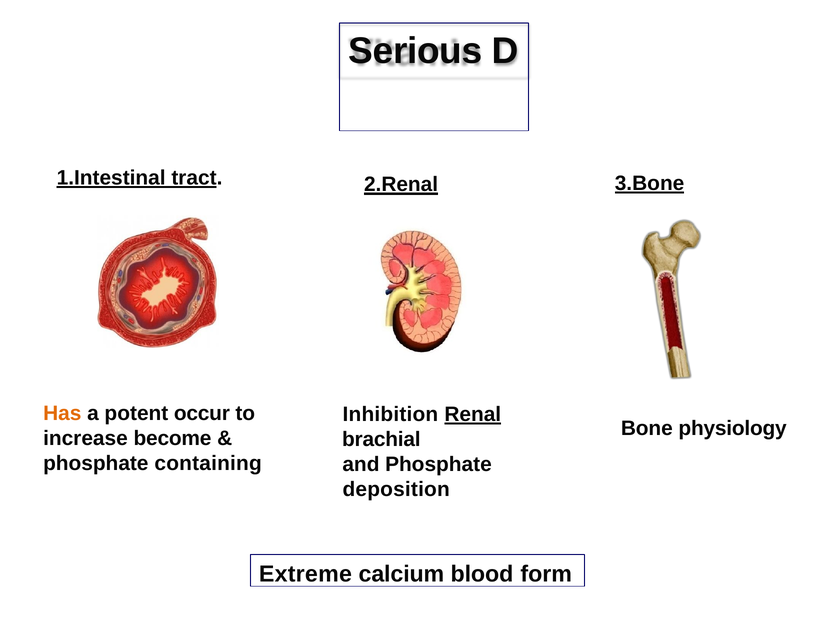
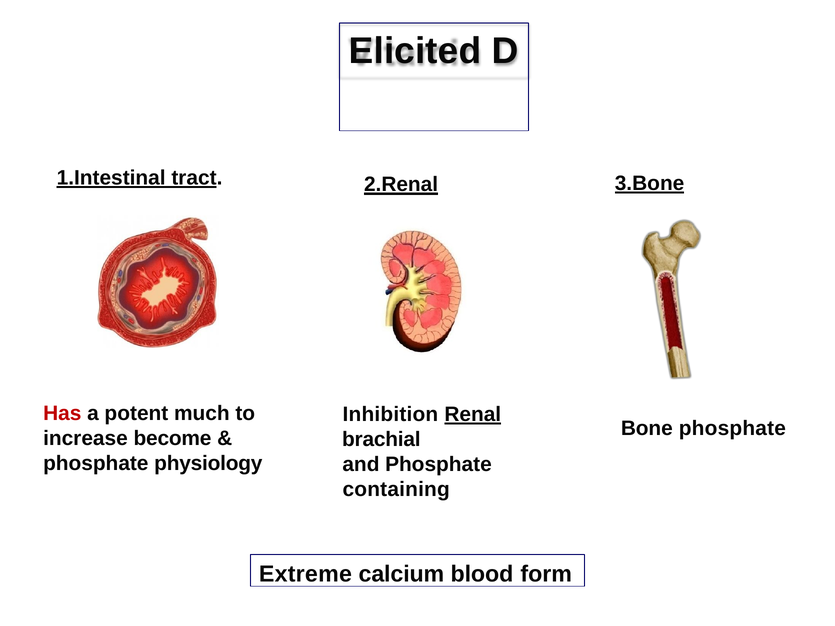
Serious: Serious -> Elicited
Has colour: orange -> red
occur: occur -> much
Bone physiology: physiology -> phosphate
containing: containing -> physiology
deposition: deposition -> containing
